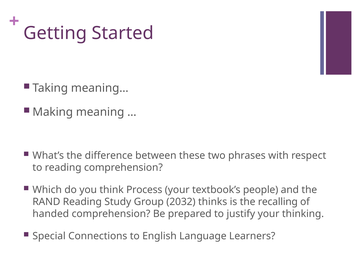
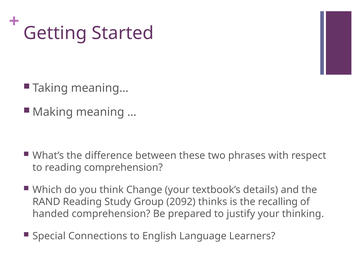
Process: Process -> Change
people: people -> details
2032: 2032 -> 2092
